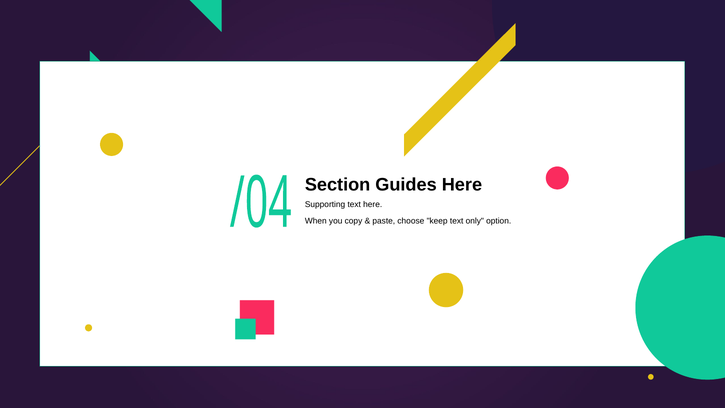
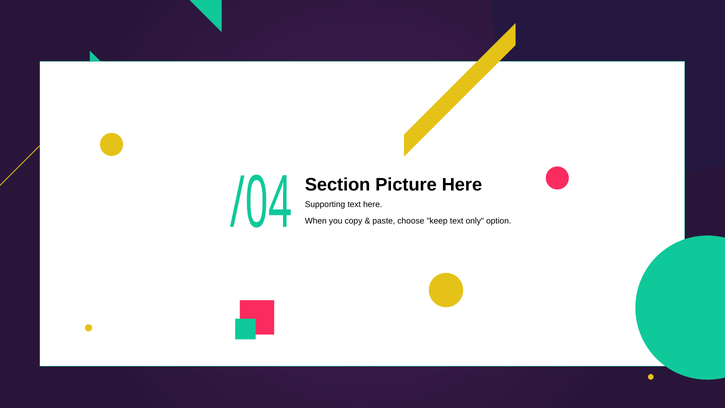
Guides: Guides -> Picture
